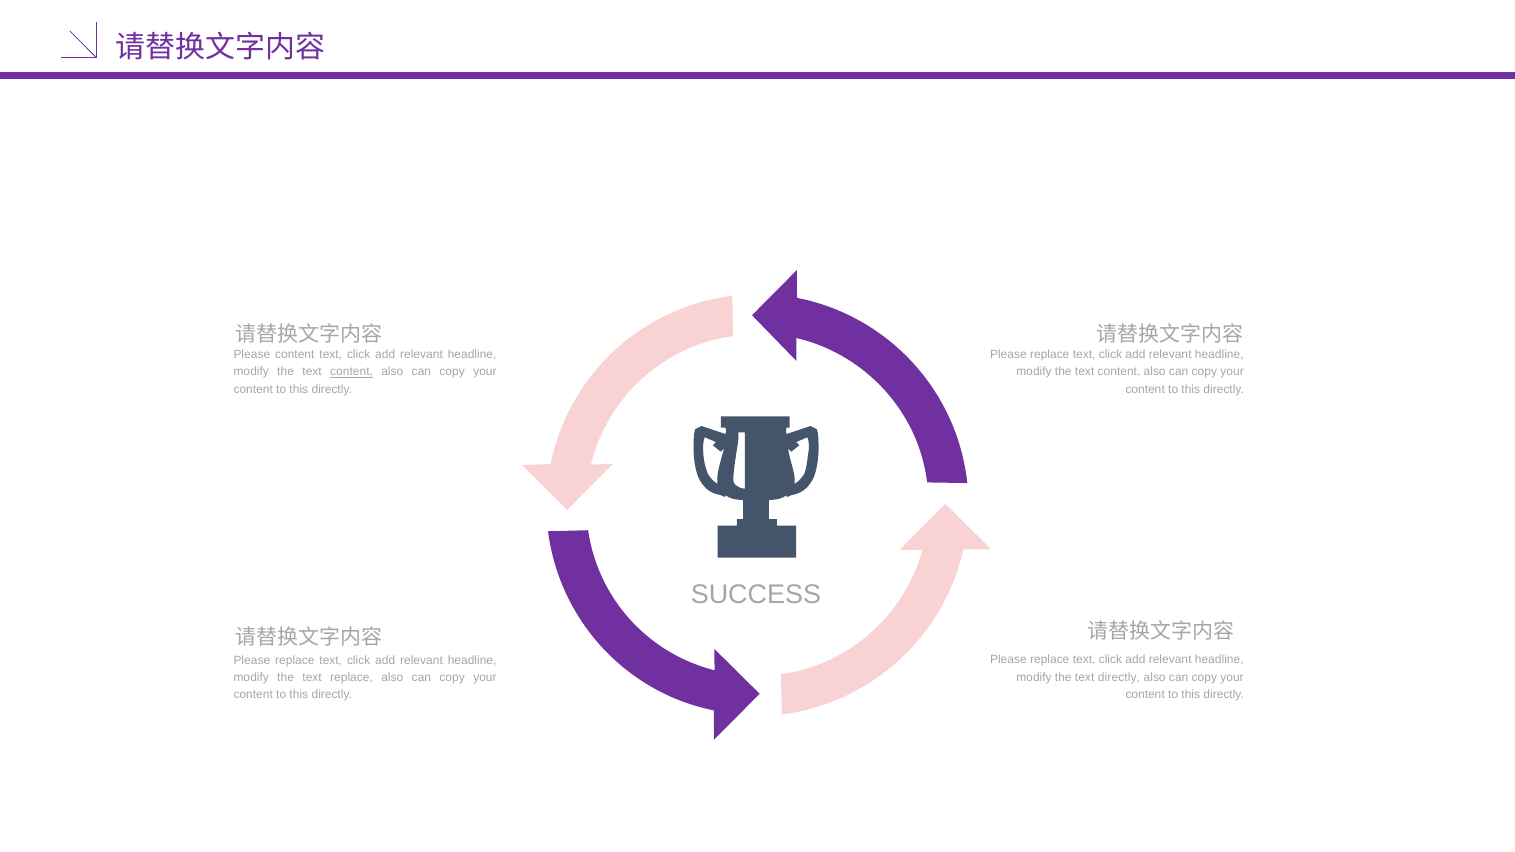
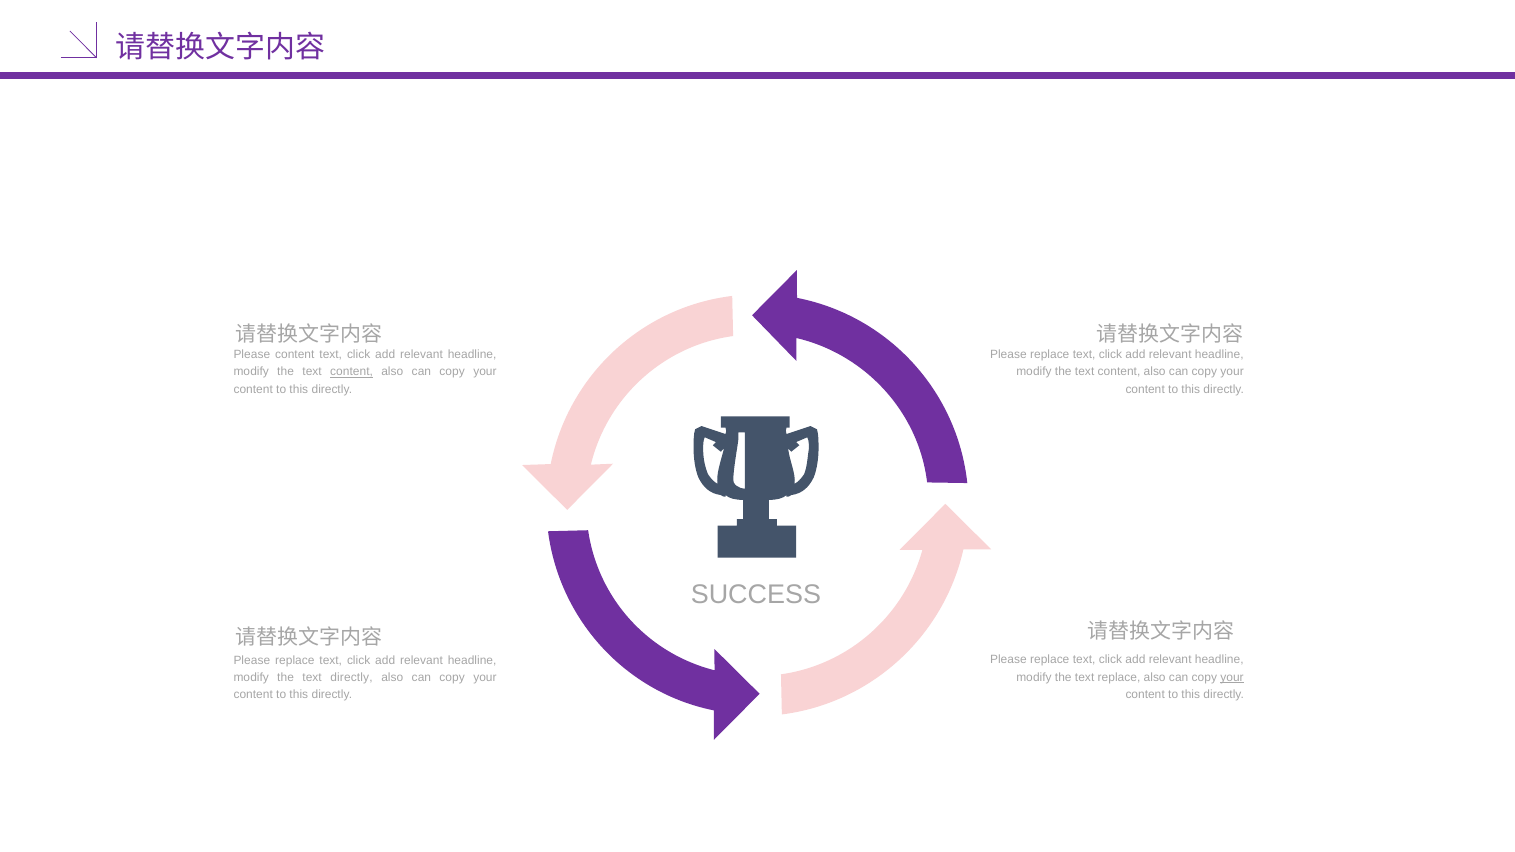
text directly: directly -> replace
your at (1232, 677) underline: none -> present
text replace: replace -> directly
